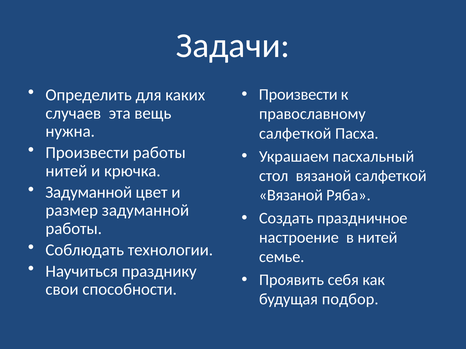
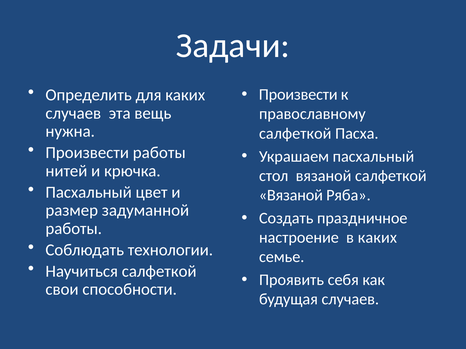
Задуманной at (89, 192): Задуманной -> Пасхальный
в нитей: нитей -> каких
Научиться празднику: празднику -> салфеткой
будущая подбор: подбор -> случаев
